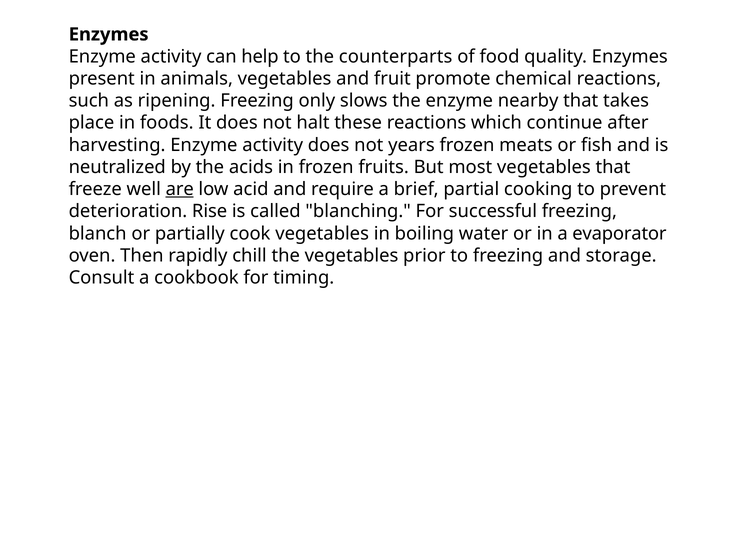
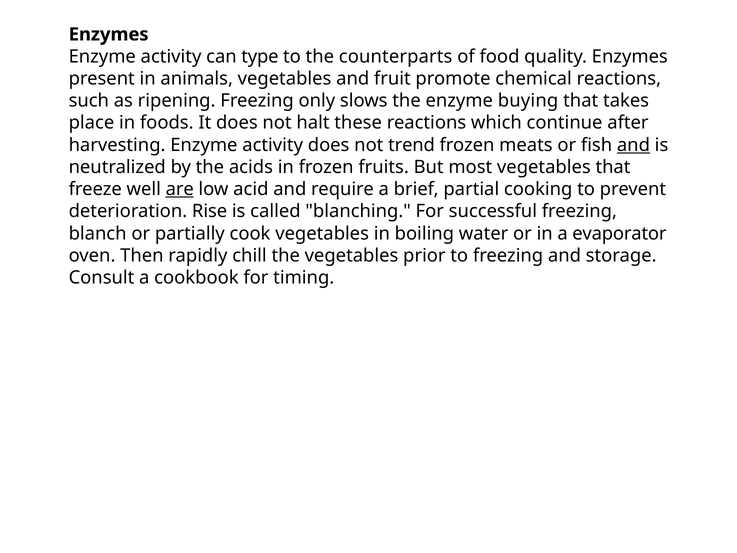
help: help -> type
nearby: nearby -> buying
years: years -> trend
and at (633, 145) underline: none -> present
